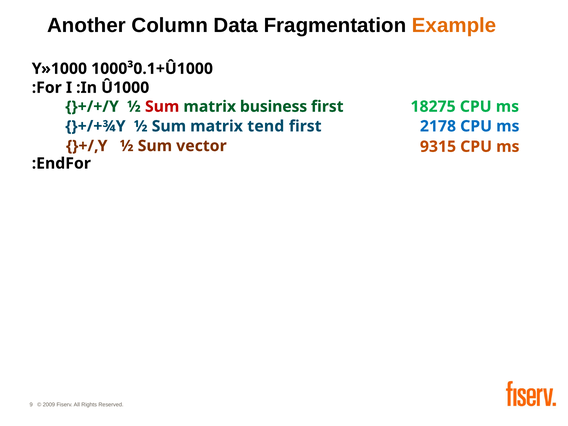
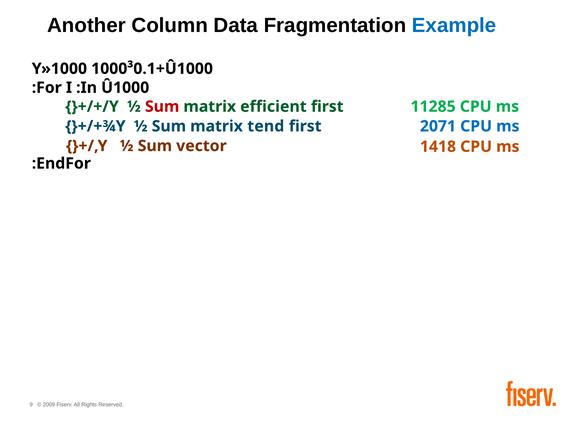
Example colour: orange -> blue
business: business -> efficient
18275: 18275 -> 11285
2178: 2178 -> 2071
9315: 9315 -> 1418
